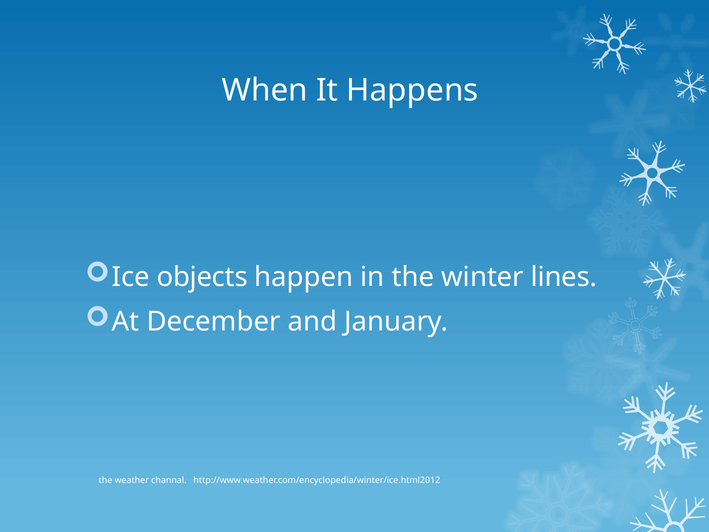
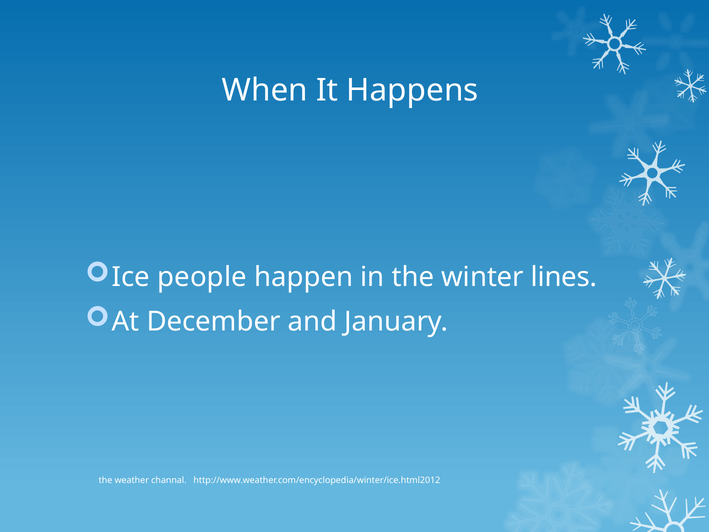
objects: objects -> people
